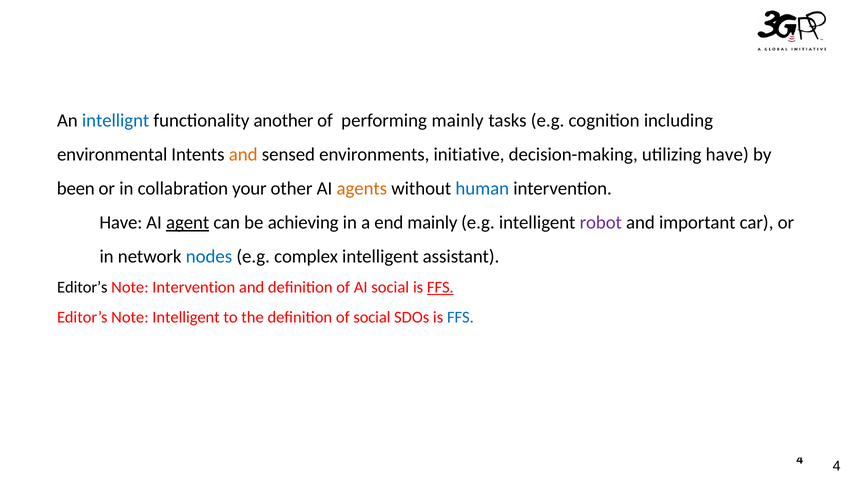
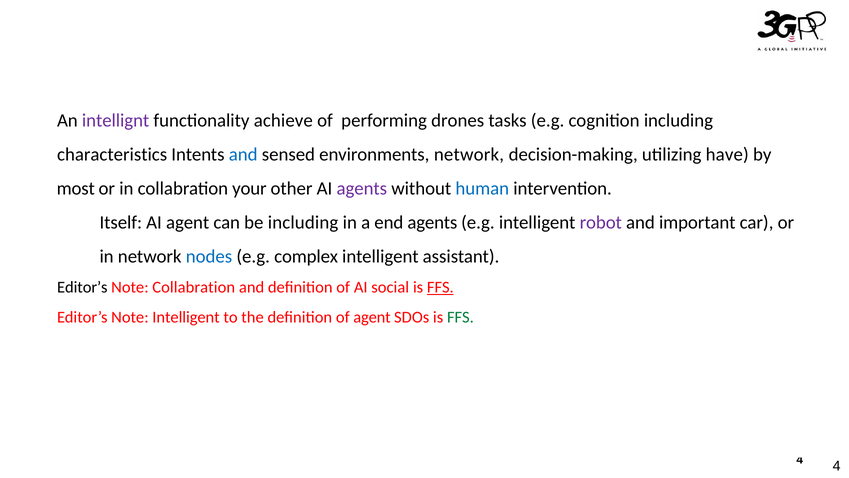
intellignt colour: blue -> purple
another: another -> achieve
performing mainly: mainly -> drones
environmental: environmental -> characteristics
and at (243, 155) colour: orange -> blue
environments initiative: initiative -> network
been: been -> most
agents at (362, 188) colour: orange -> purple
Have at (121, 222): Have -> Itself
agent at (188, 222) underline: present -> none
be achieving: achieving -> including
end mainly: mainly -> agents
Note Intervention: Intervention -> Collabration
of social: social -> agent
FFS at (460, 317) colour: blue -> green
